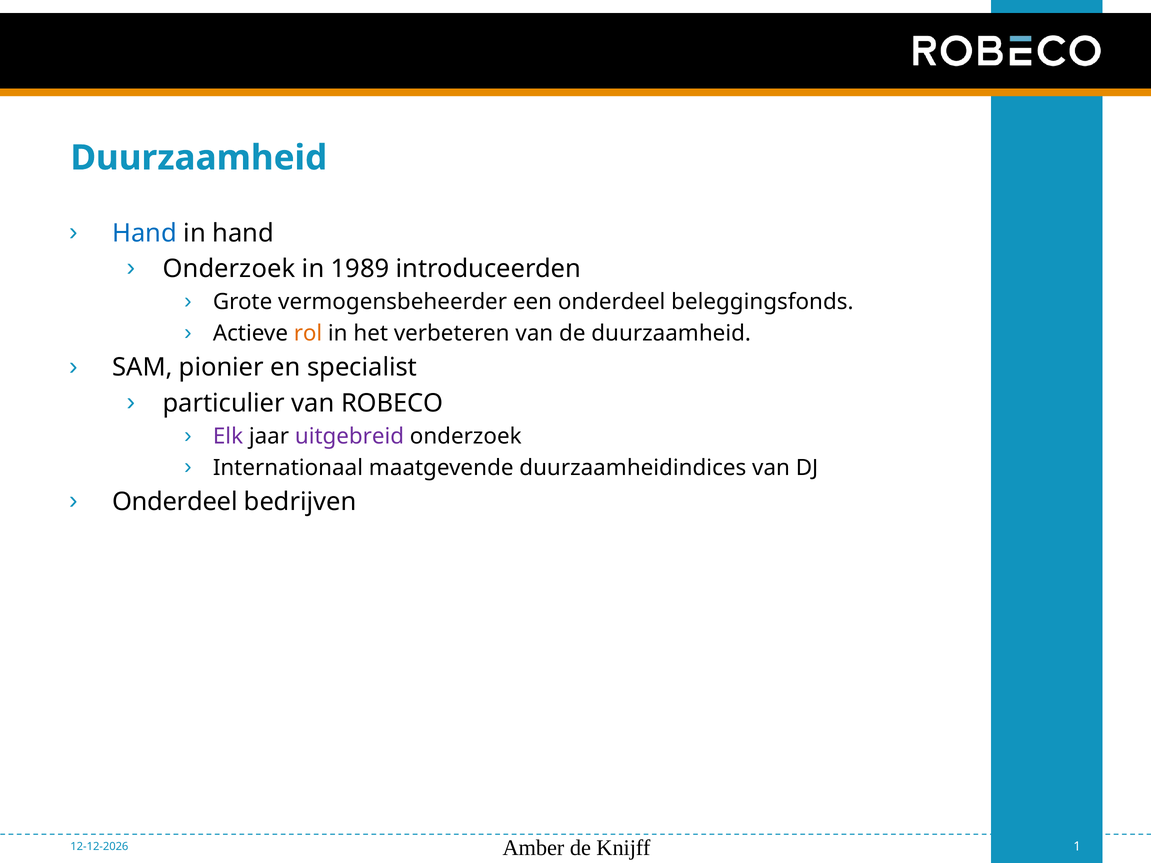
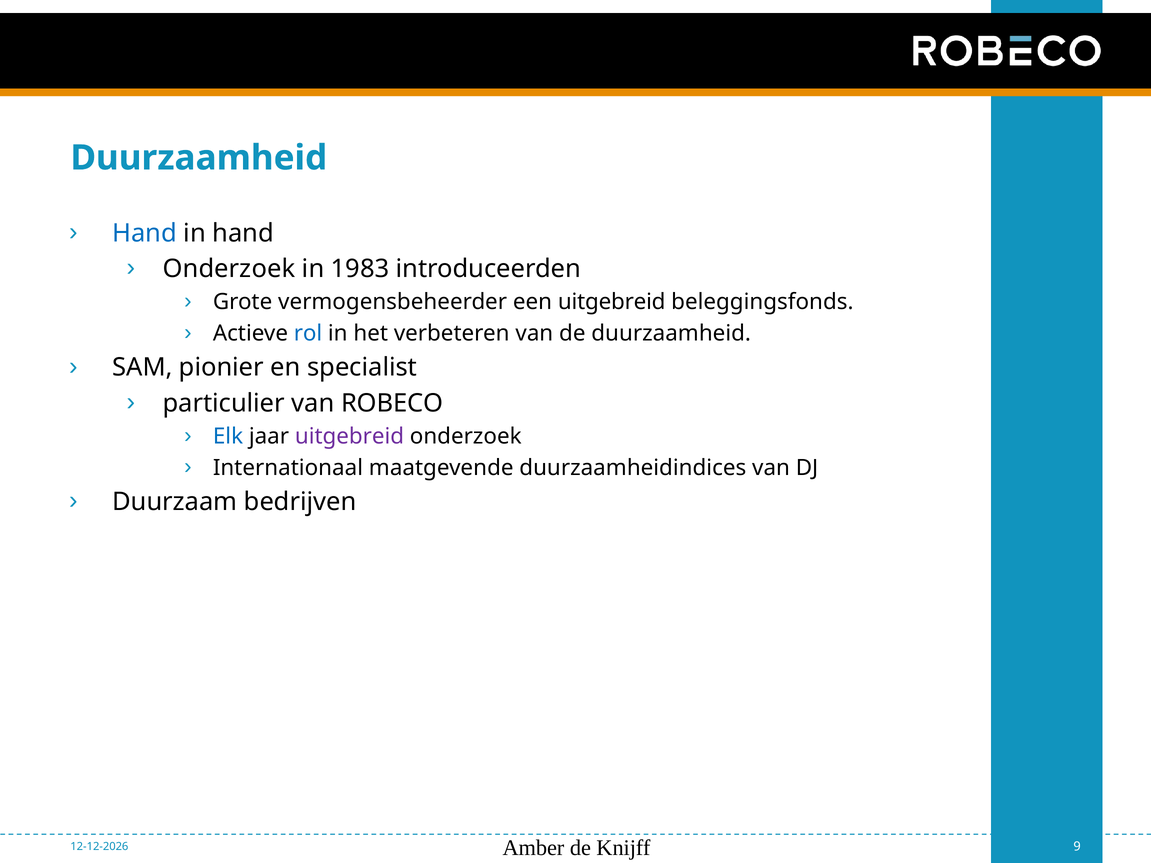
1989: 1989 -> 1983
een onderdeel: onderdeel -> uitgebreid
rol colour: orange -> blue
Elk colour: purple -> blue
Onderdeel at (175, 502): Onderdeel -> Duurzaam
1: 1 -> 9
